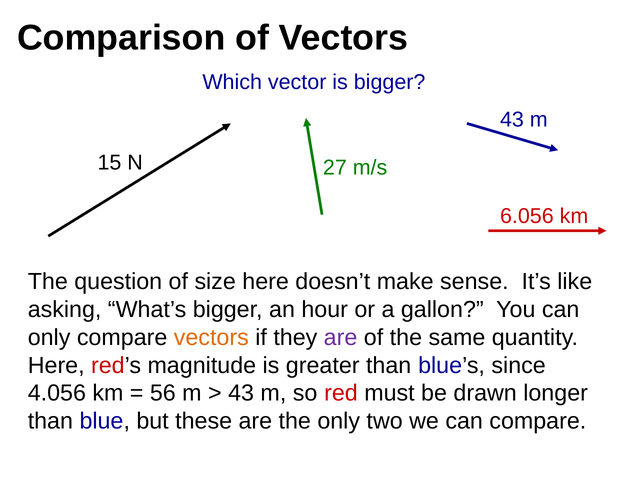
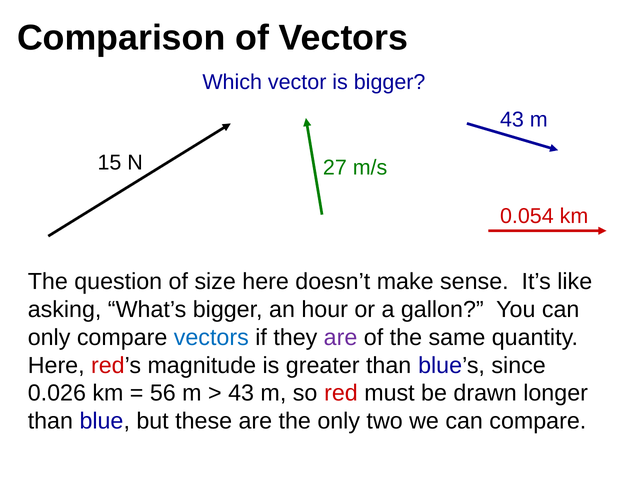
6.056: 6.056 -> 0.054
vectors at (211, 337) colour: orange -> blue
4.056: 4.056 -> 0.026
